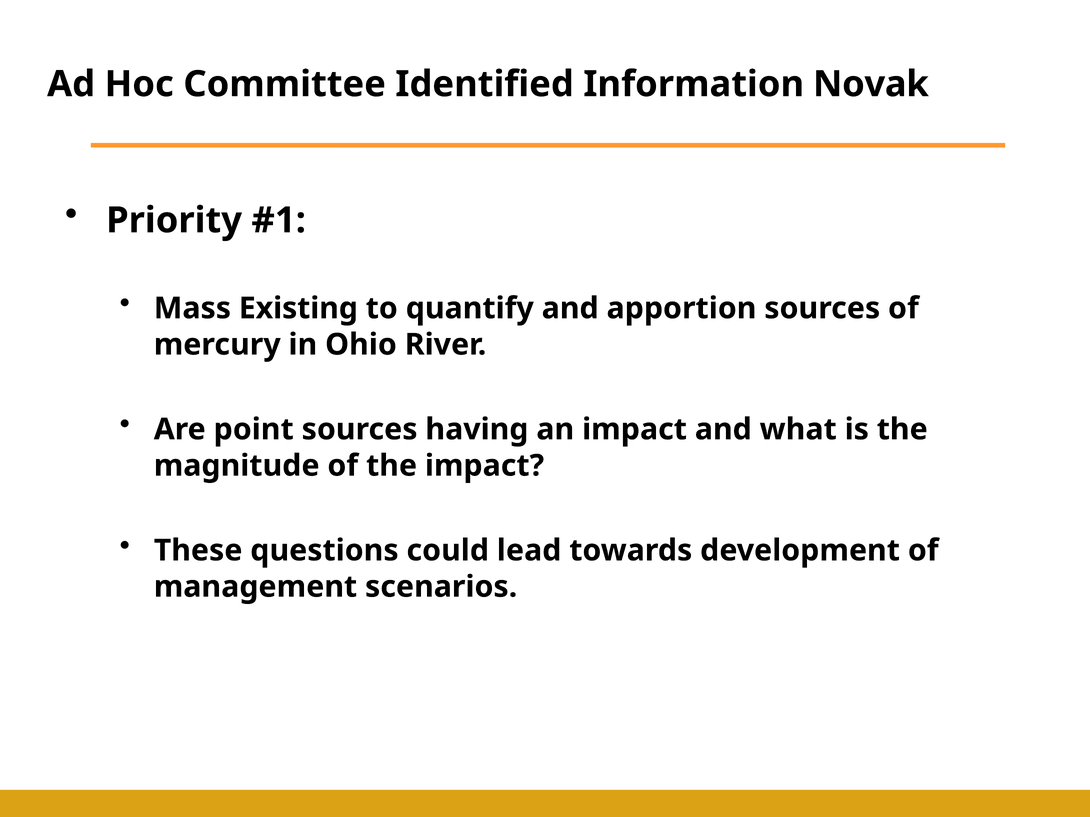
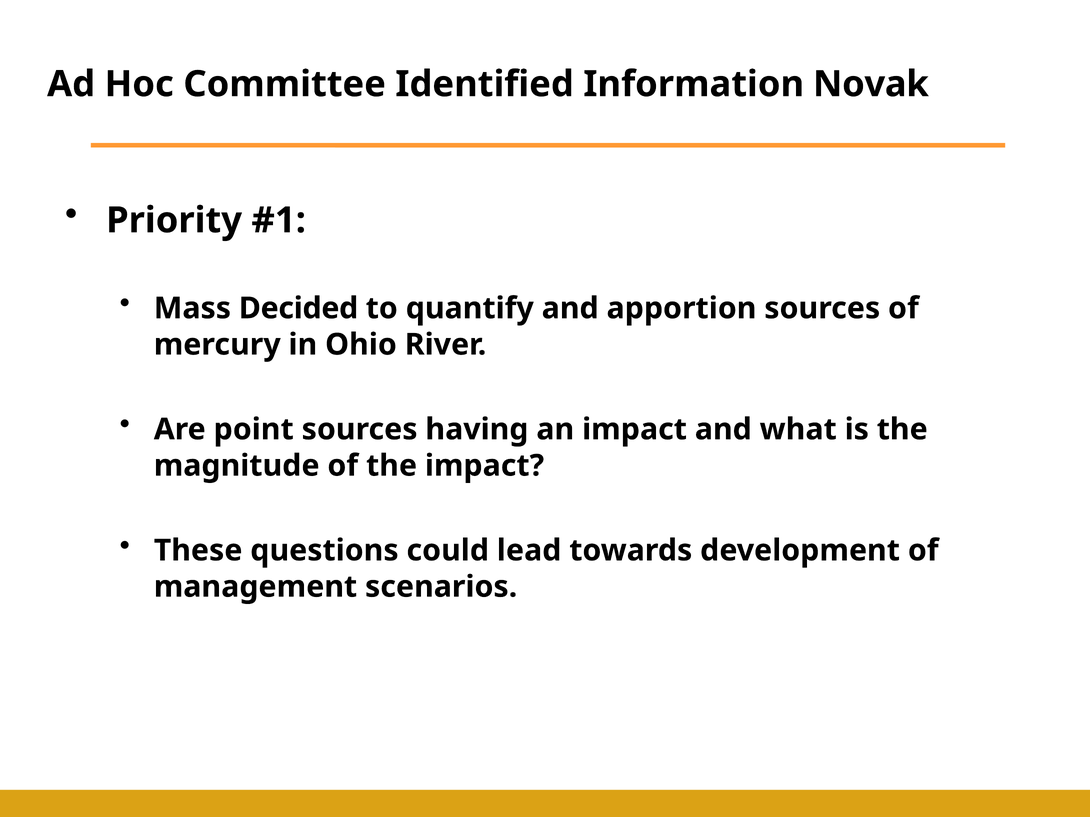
Existing: Existing -> Decided
